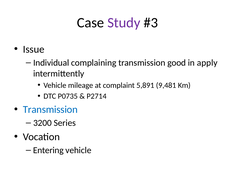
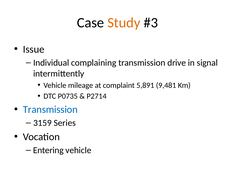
Study colour: purple -> orange
good: good -> drive
apply: apply -> signal
3200: 3200 -> 3159
